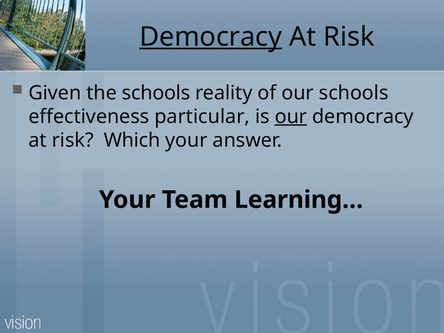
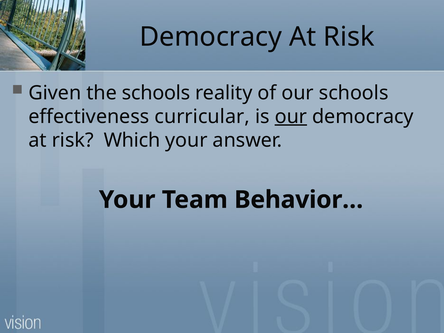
Democracy at (211, 37) underline: present -> none
particular: particular -> curricular
Learning…: Learning… -> Behavior…
